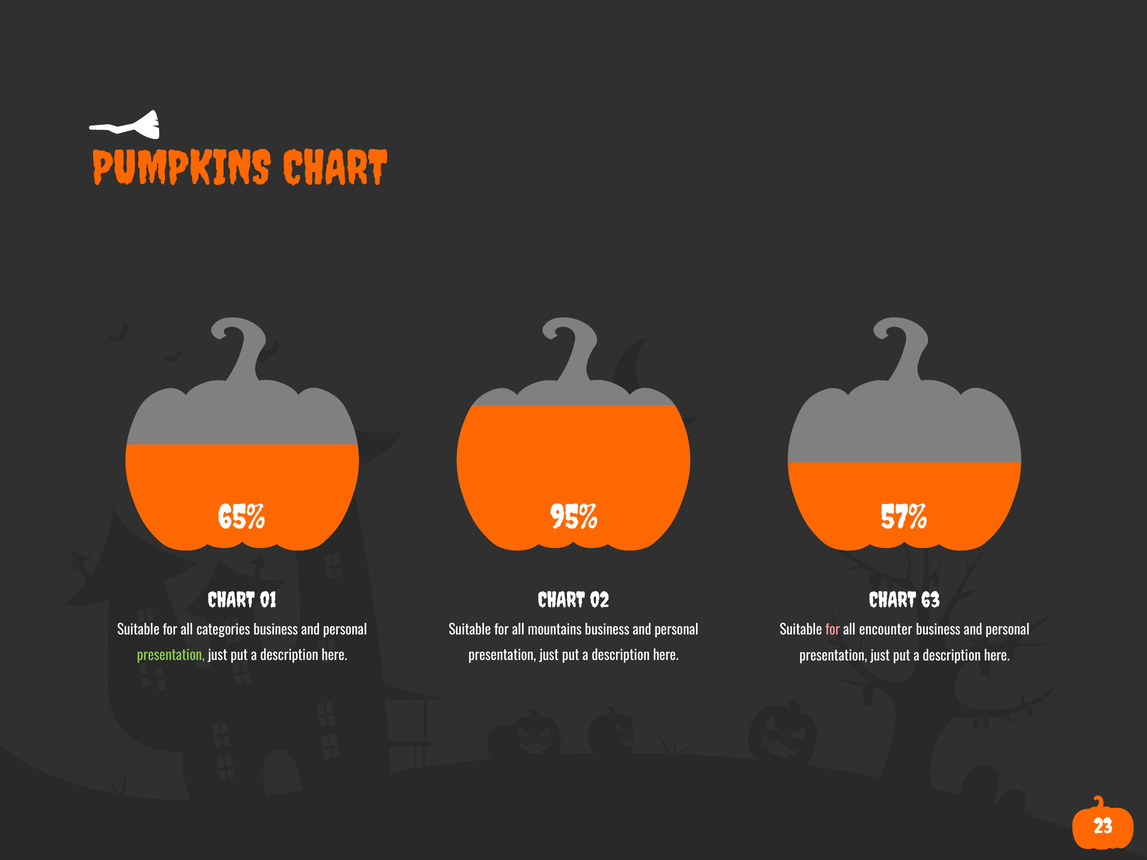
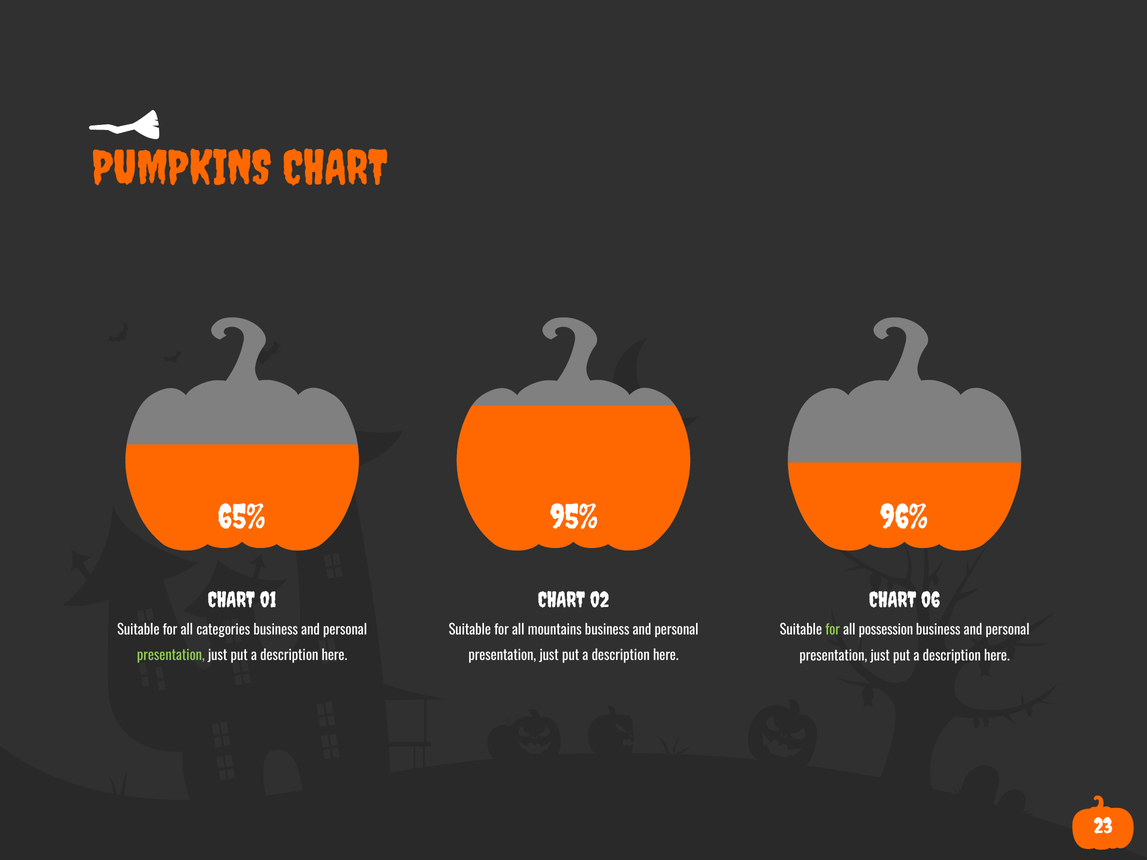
57%: 57% -> 96%
63: 63 -> 06
for at (833, 630) colour: pink -> light green
encounter: encounter -> possession
